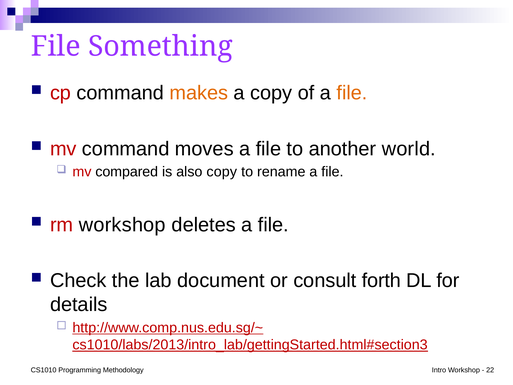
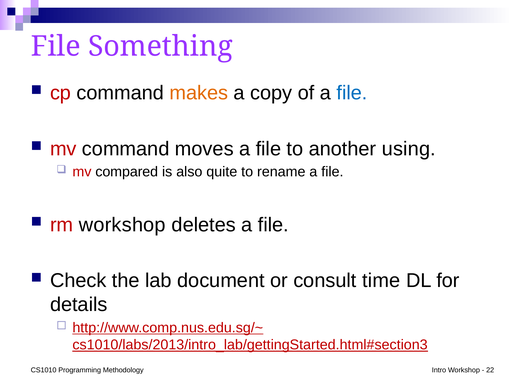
file at (352, 93) colour: orange -> blue
world: world -> using
also copy: copy -> quite
forth: forth -> time
